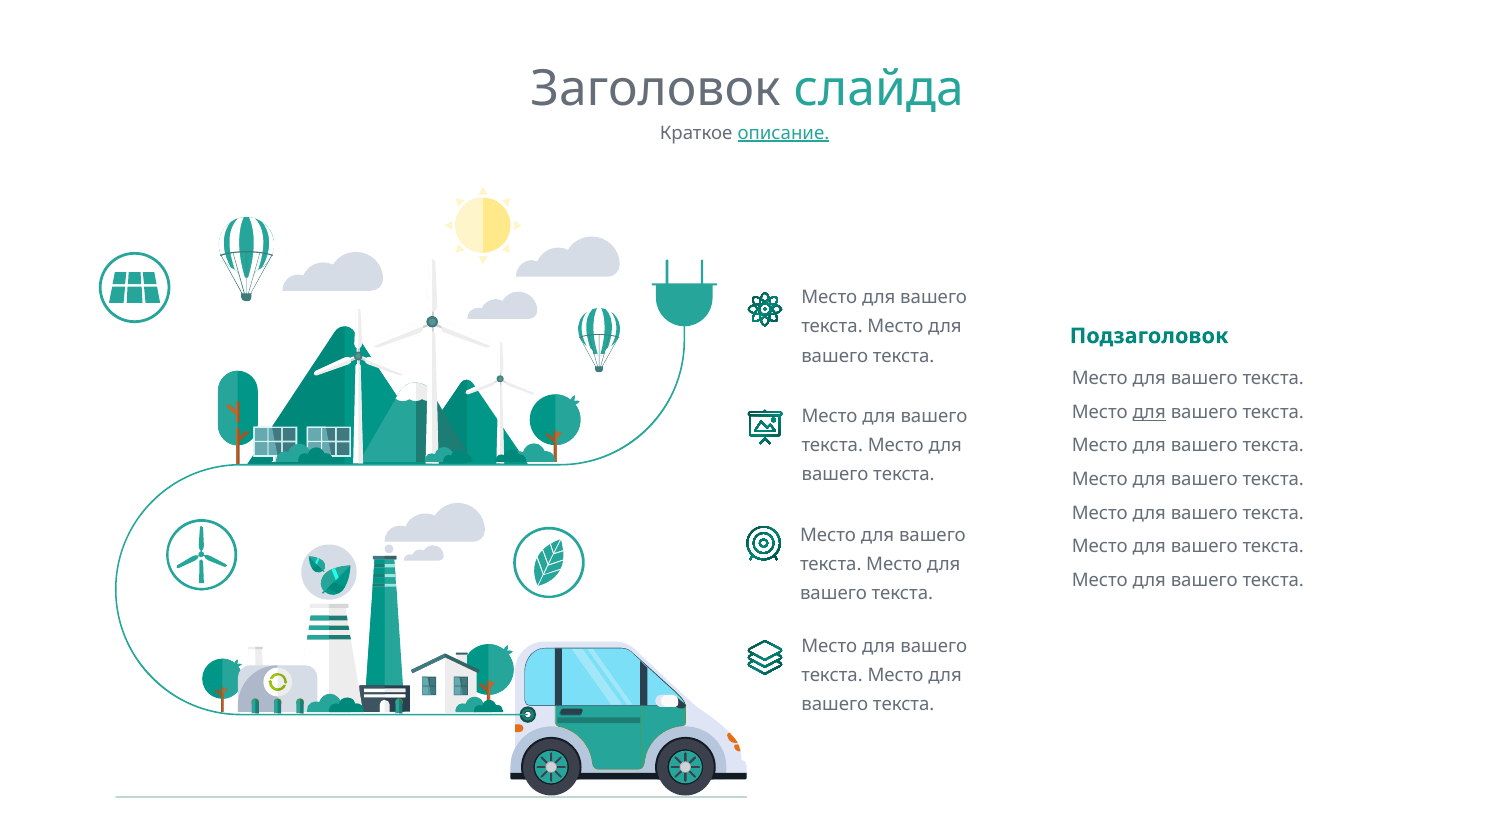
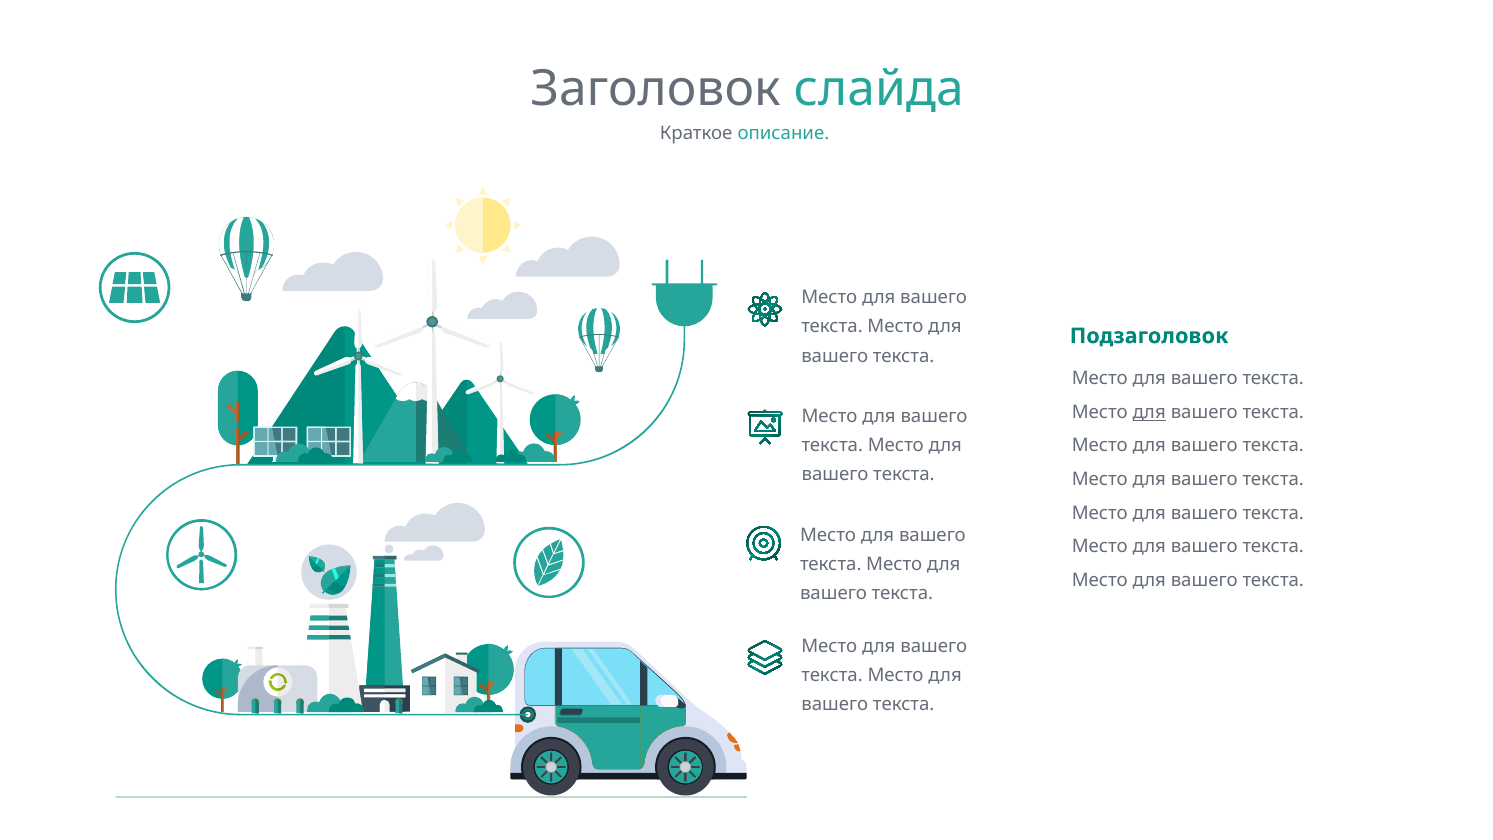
описание underline: present -> none
